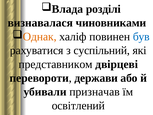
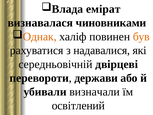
розділі: розділі -> емірат
був colour: blue -> orange
суспільний: суспільний -> надавалися
представником: представником -> середньовічній
призначав: призначав -> визначали
